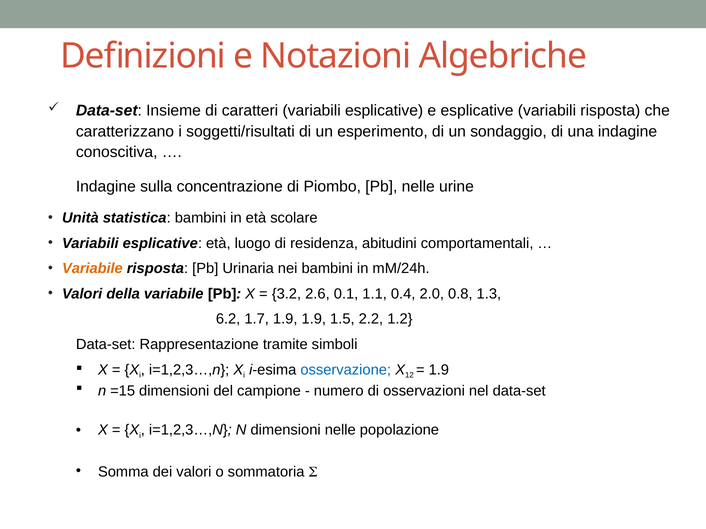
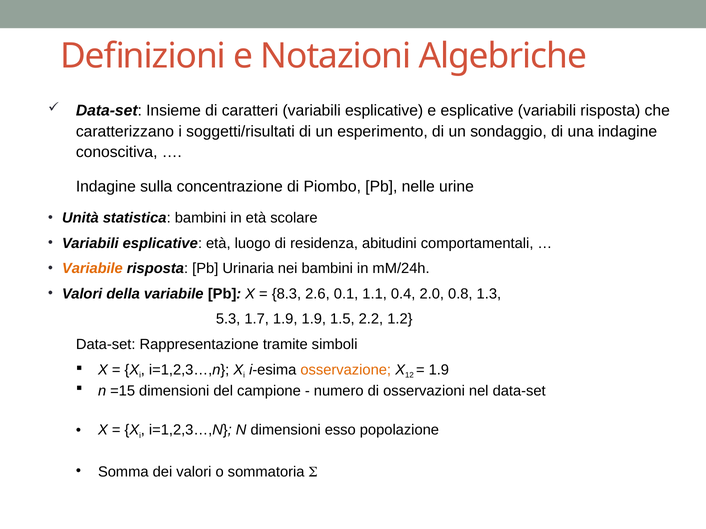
3.2: 3.2 -> 8.3
6.2: 6.2 -> 5.3
osservazione colour: blue -> orange
dimensioni nelle: nelle -> esso
